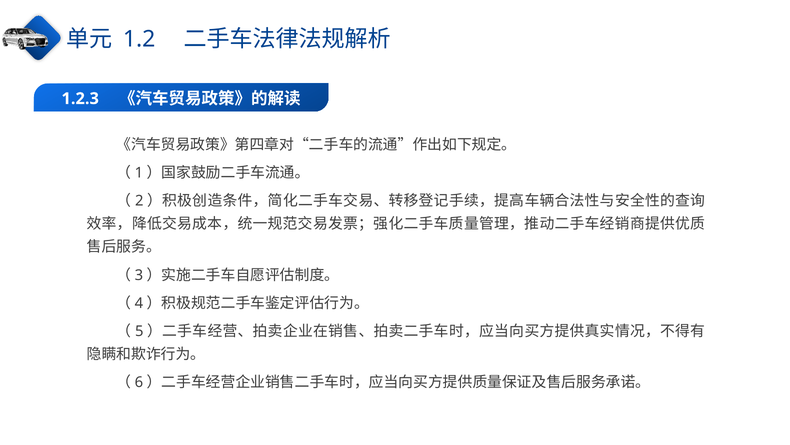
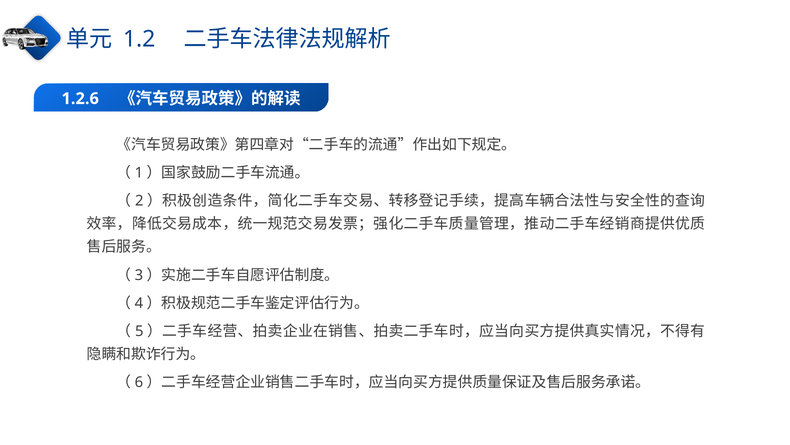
1.2.3: 1.2.3 -> 1.2.6
